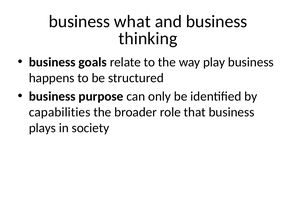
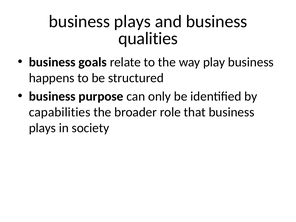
what at (132, 22): what -> plays
thinking: thinking -> qualities
